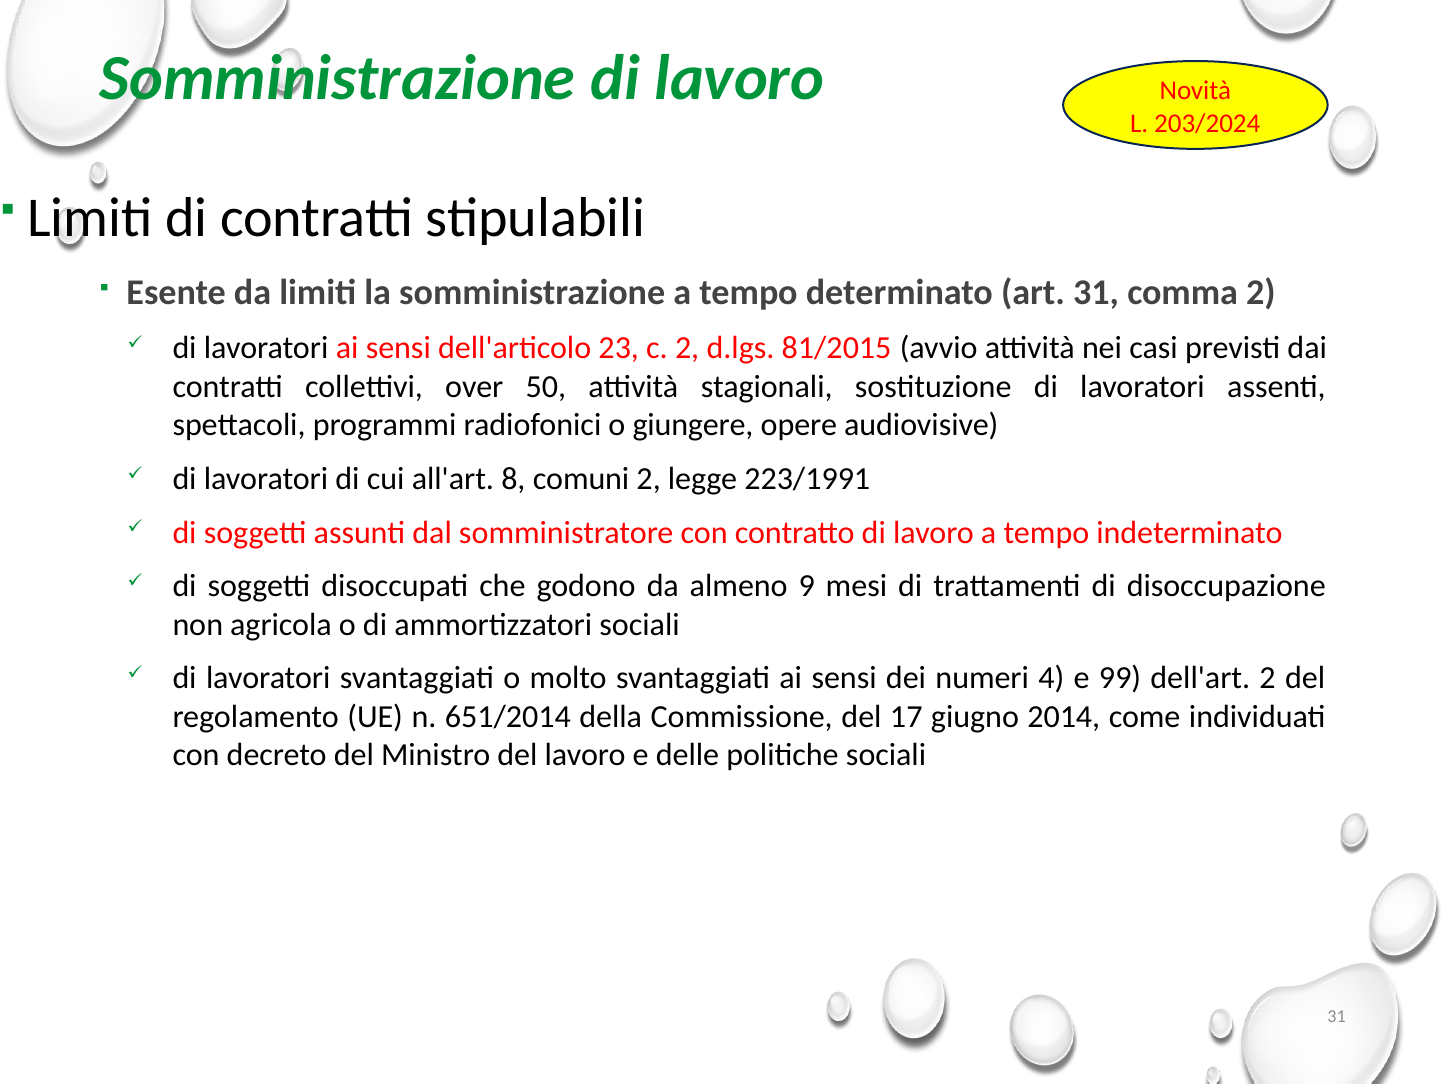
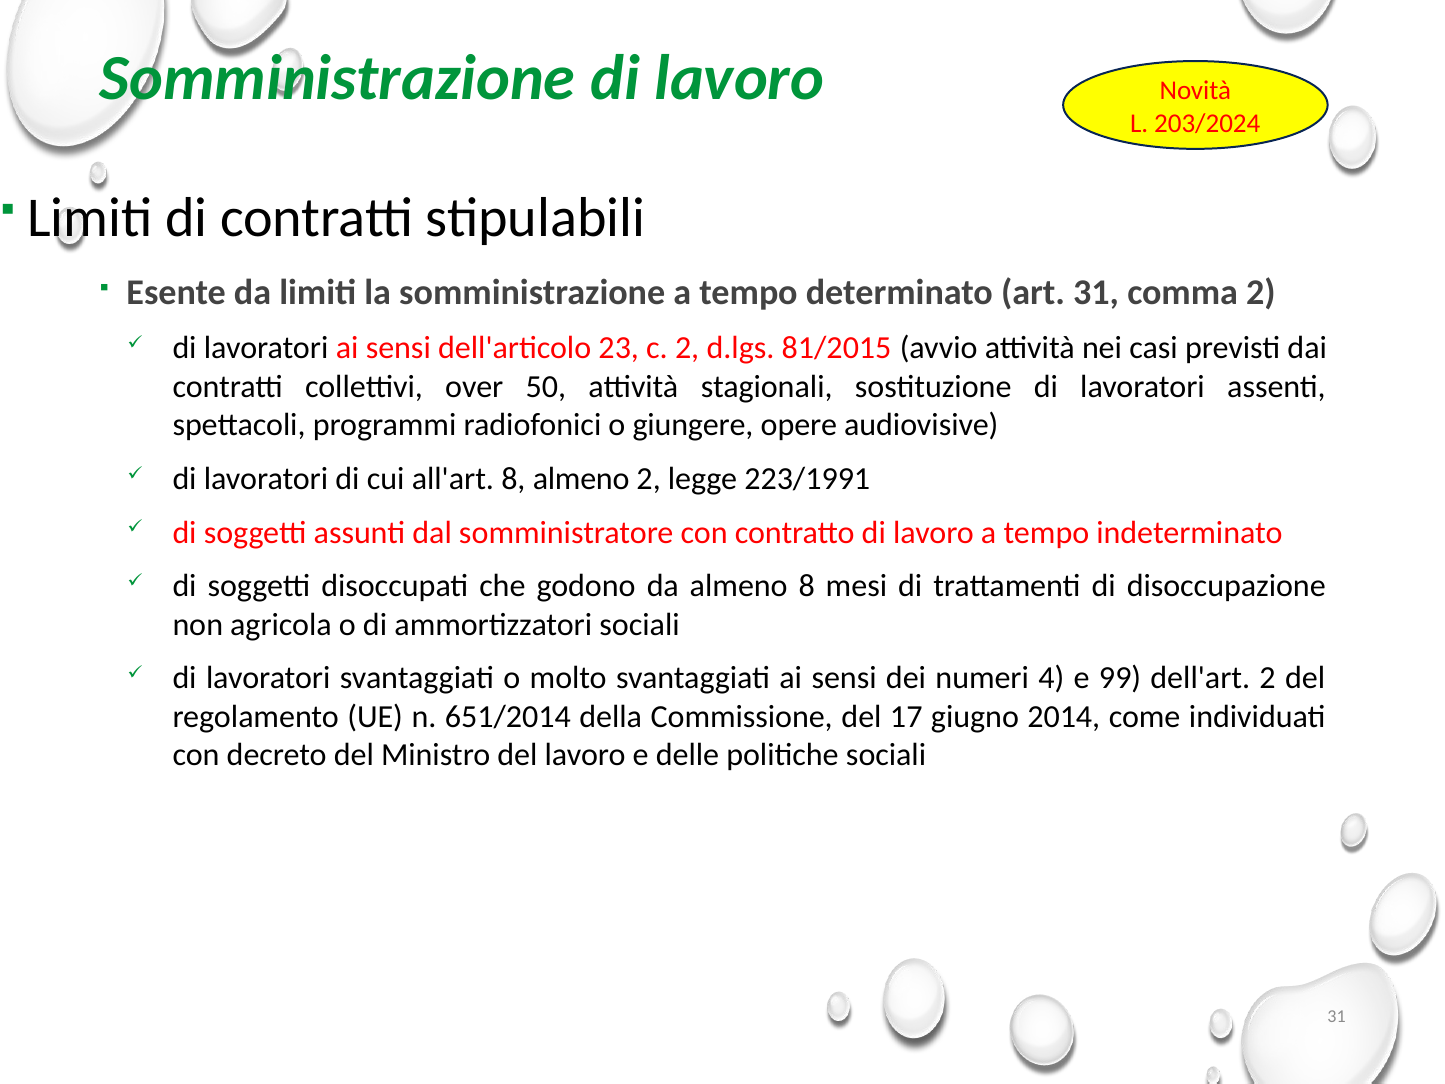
8 comuni: comuni -> almeno
almeno 9: 9 -> 8
